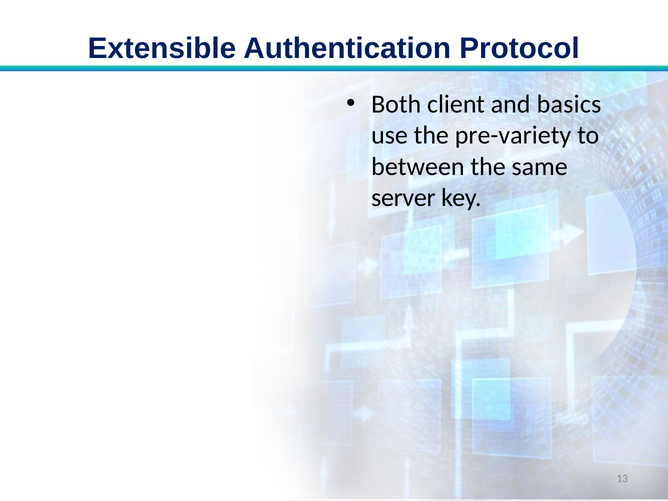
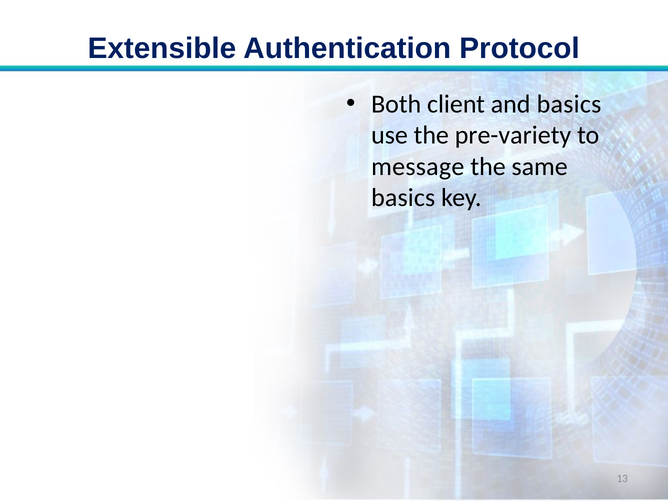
between: between -> message
server at (403, 198): server -> basics
